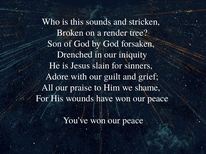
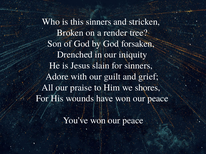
this sounds: sounds -> sinners
shame: shame -> shores
